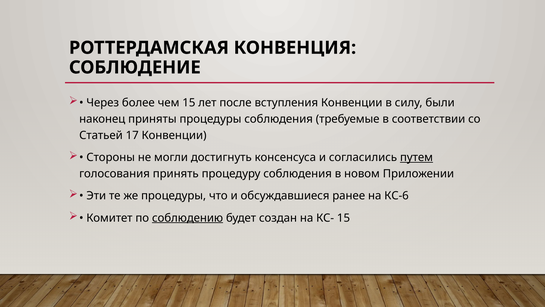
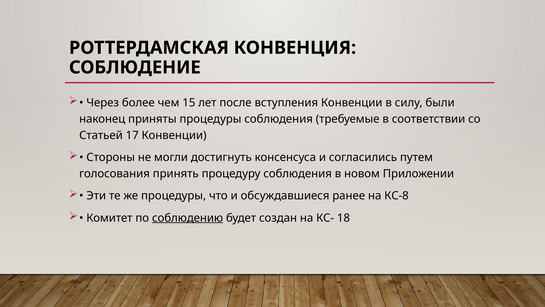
путем underline: present -> none
КС-6: КС-6 -> КС-8
КС- 15: 15 -> 18
